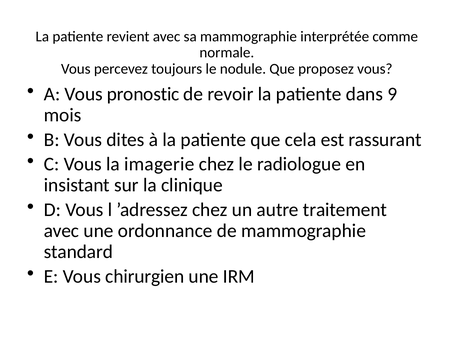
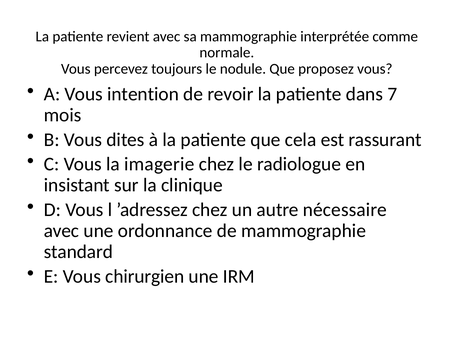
pronostic: pronostic -> intention
9: 9 -> 7
traitement: traitement -> nécessaire
